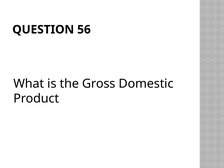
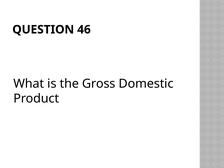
56: 56 -> 46
